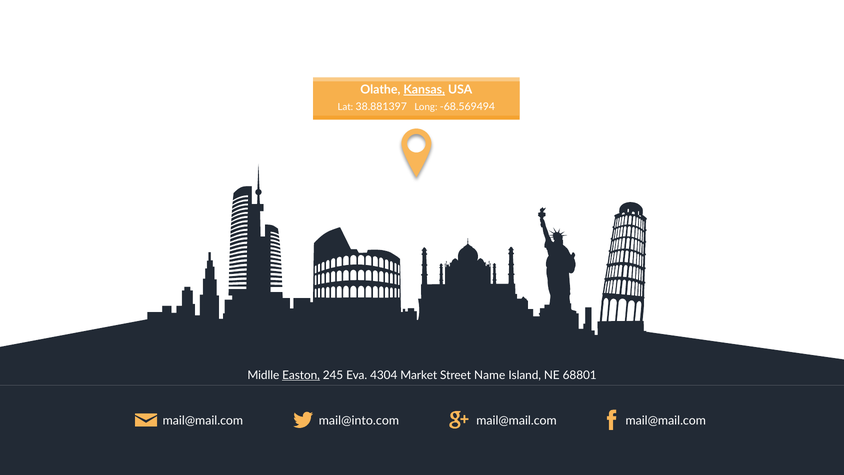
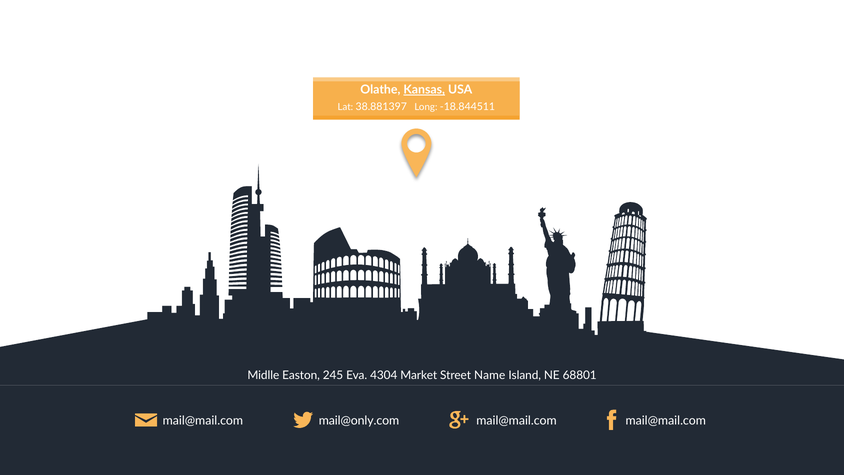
-68.569494: -68.569494 -> -18.844511
Easton underline: present -> none
mail@into.com: mail@into.com -> mail@only.com
